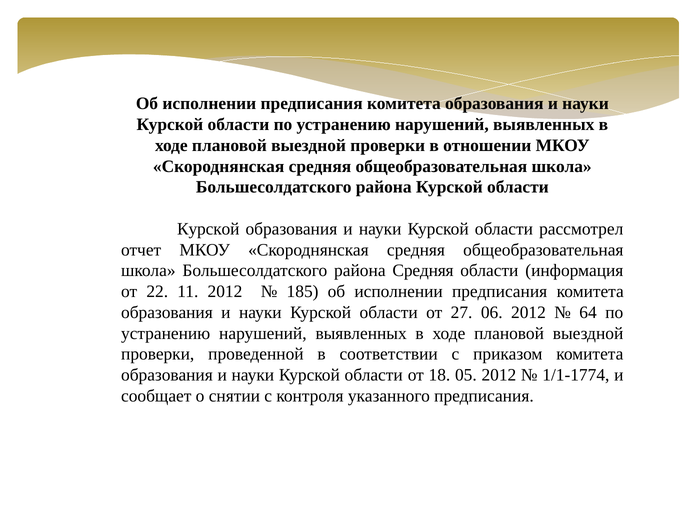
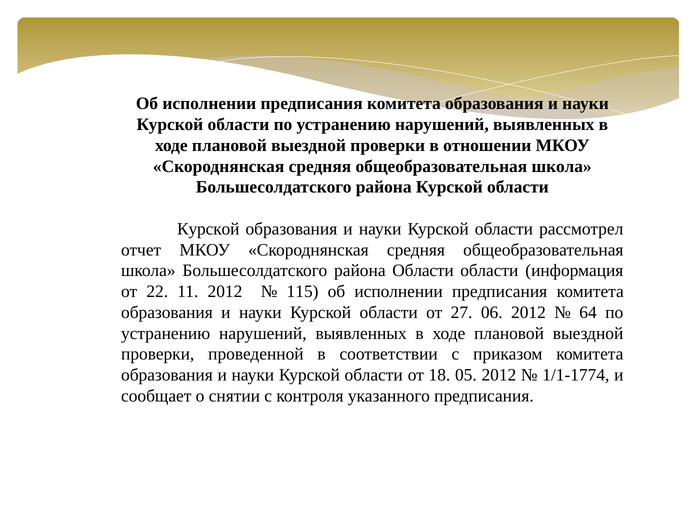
района Средняя: Средняя -> Области
185: 185 -> 115
